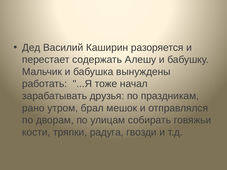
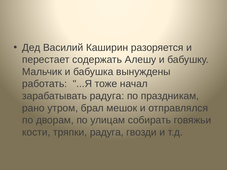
зарабатывать друзья: друзья -> радуга
